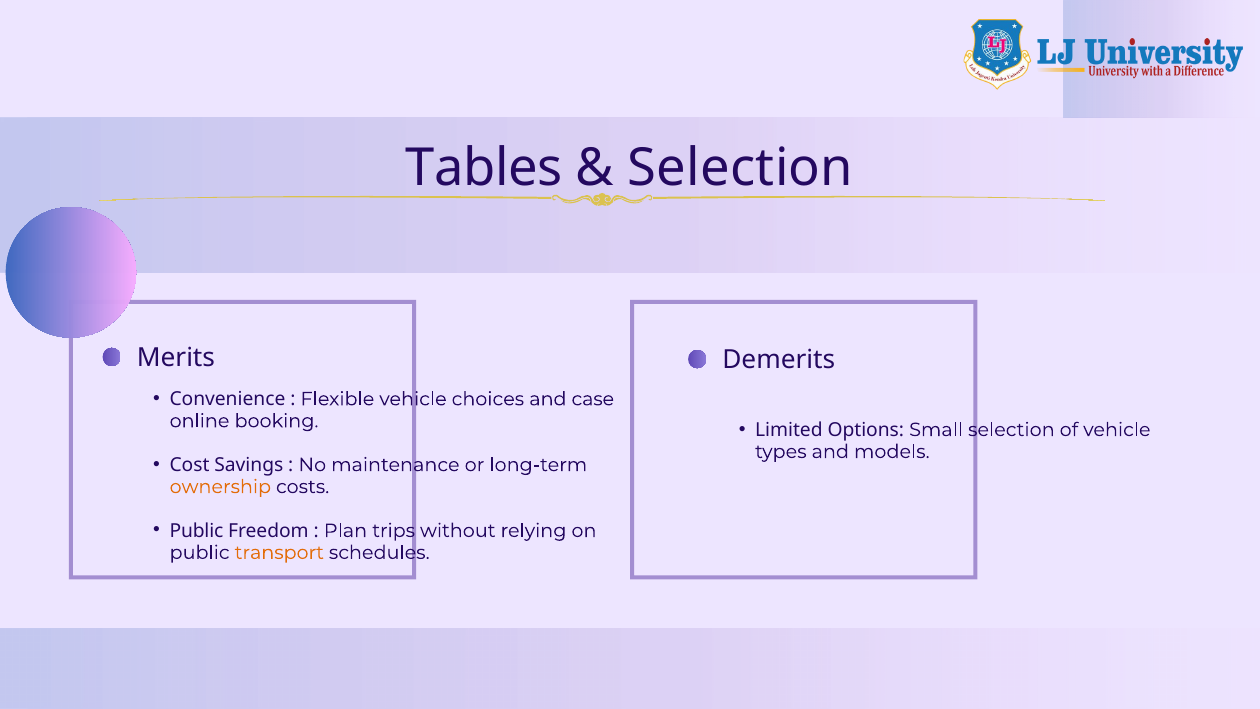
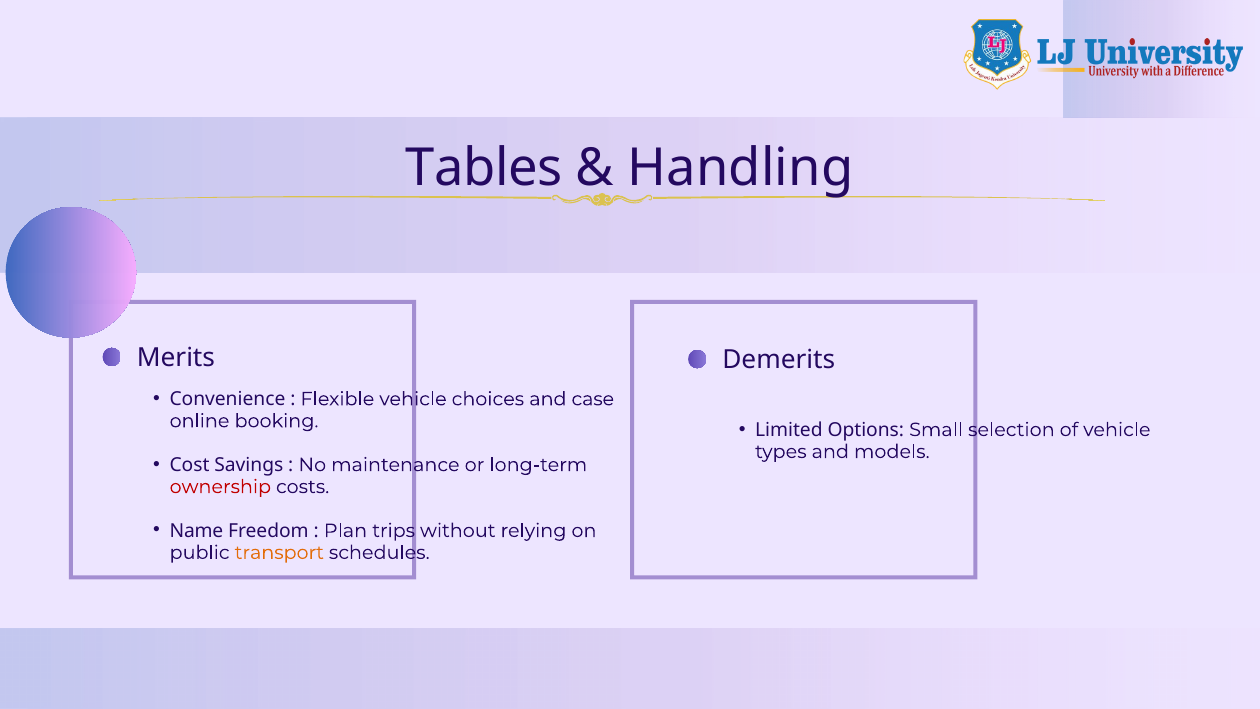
Selection at (740, 168): Selection -> Handling
ownership colour: orange -> red
Public at (196, 530): Public -> Name
